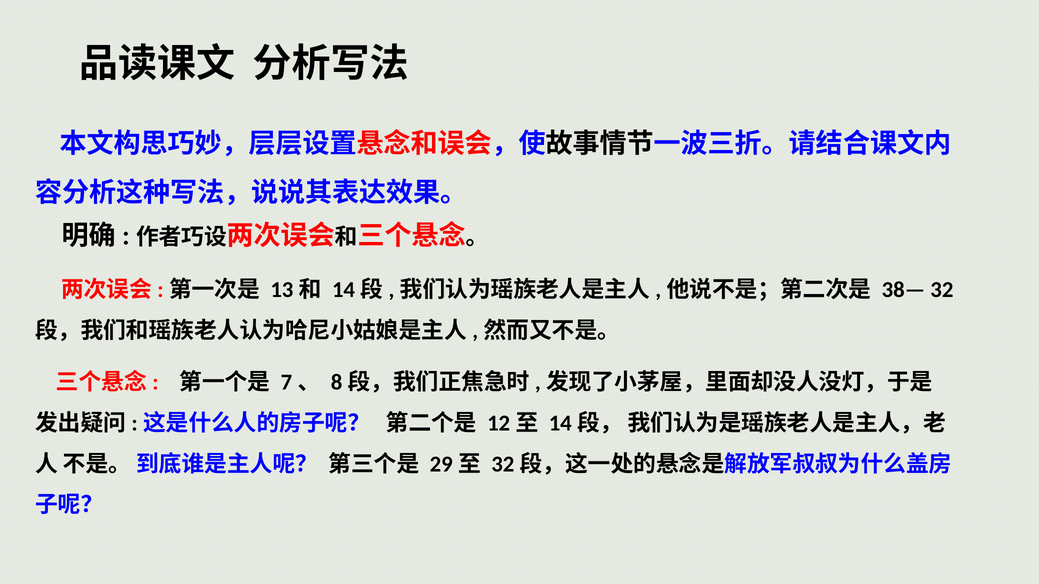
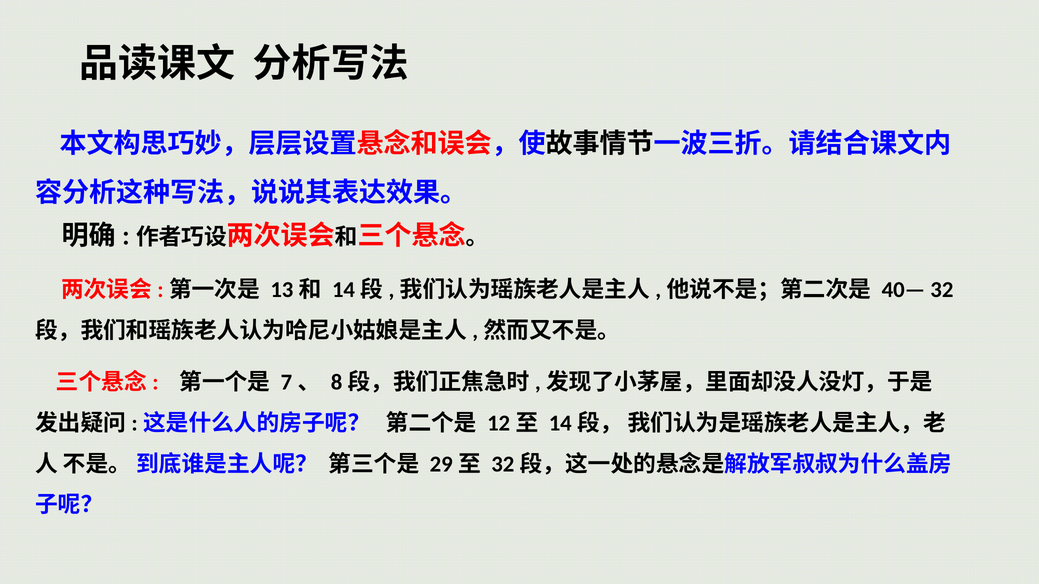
38—: 38— -> 40—
